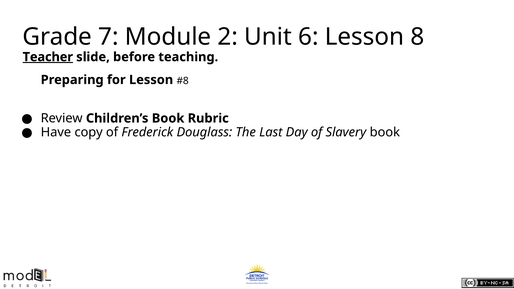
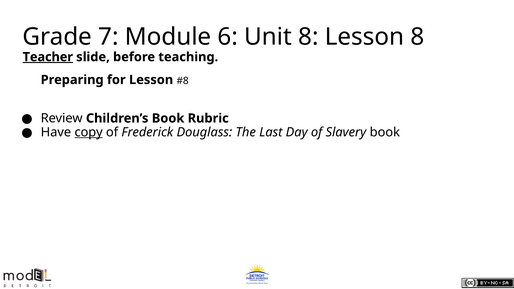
2: 2 -> 6
Unit 6: 6 -> 8
copy underline: none -> present
